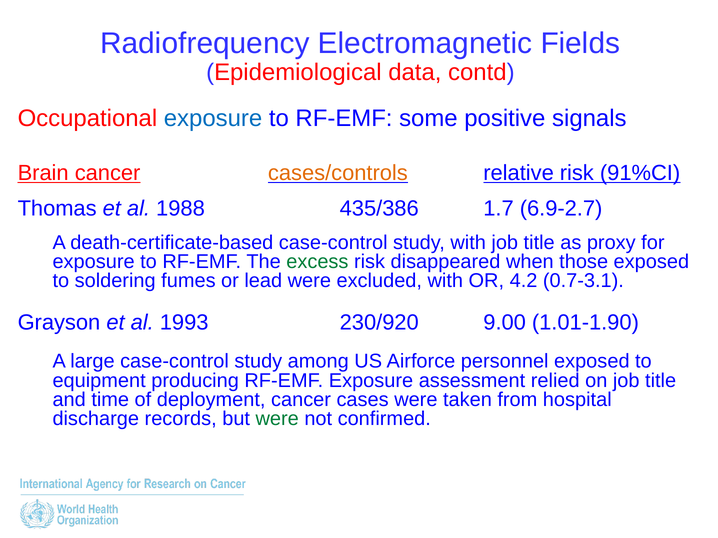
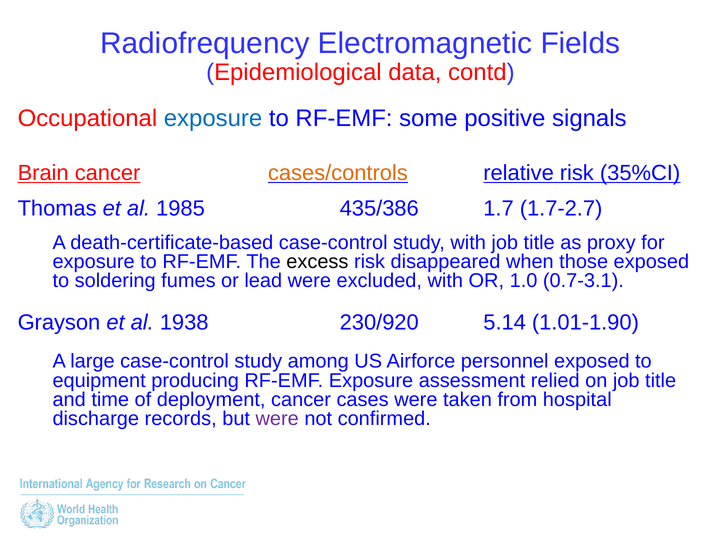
91%CI: 91%CI -> 35%CI
1988: 1988 -> 1985
6.9-2.7: 6.9-2.7 -> 1.7-2.7
excess colour: green -> black
4.2: 4.2 -> 1.0
1993: 1993 -> 1938
9.00: 9.00 -> 5.14
were at (277, 419) colour: green -> purple
